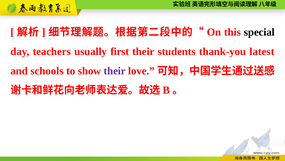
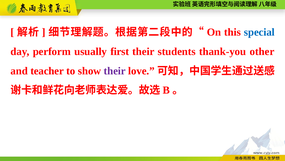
special colour: black -> blue
teachers: teachers -> perform
latest: latest -> other
schools: schools -> teacher
